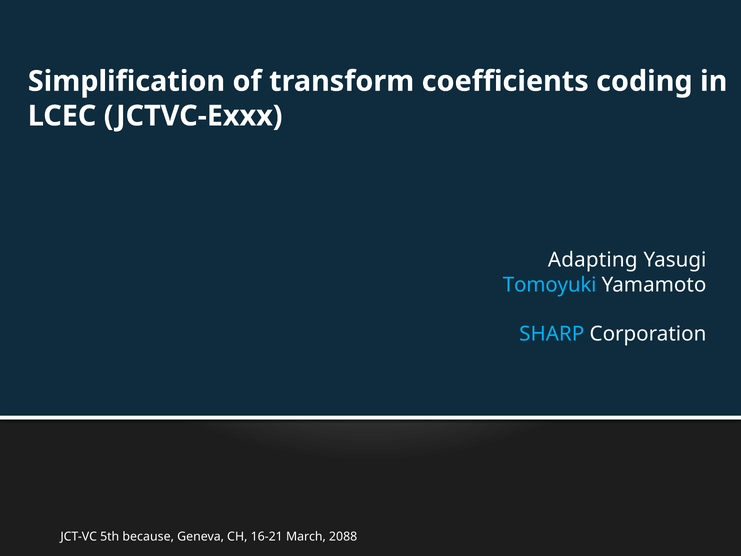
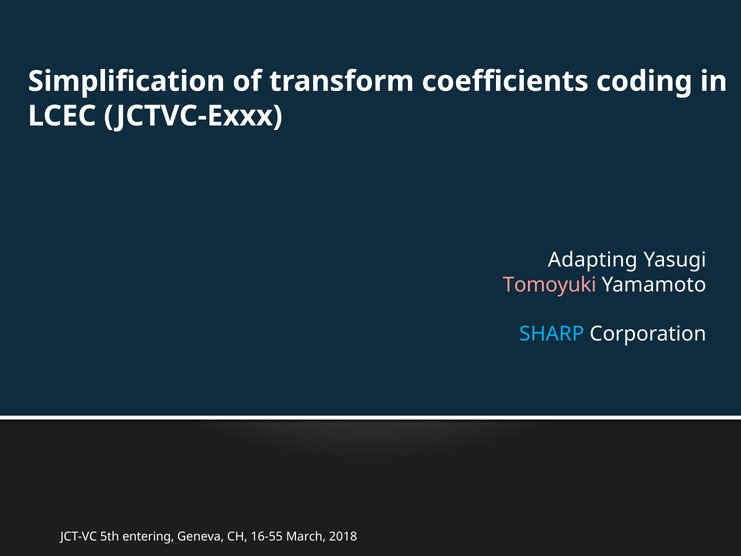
Tomoyuki colour: light blue -> pink
because: because -> entering
16-21: 16-21 -> 16-55
2088: 2088 -> 2018
